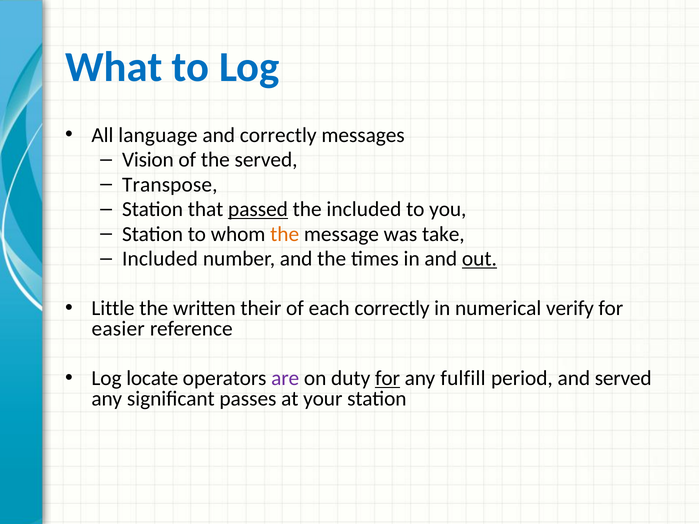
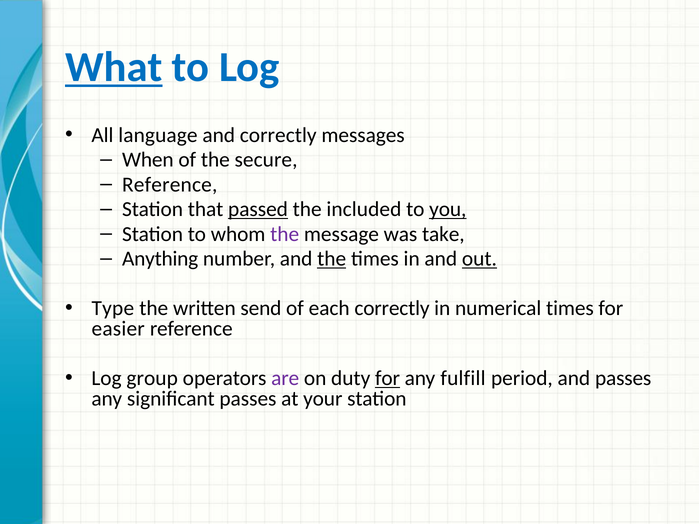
What underline: none -> present
Vision: Vision -> When
the served: served -> secure
Transpose at (170, 185): Transpose -> Reference
you underline: none -> present
the at (285, 234) colour: orange -> purple
Included at (160, 259): Included -> Anything
the at (332, 259) underline: none -> present
Little: Little -> Type
their: their -> send
numerical verify: verify -> times
locate: locate -> group
and served: served -> passes
